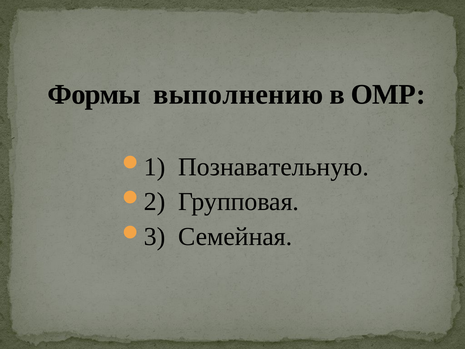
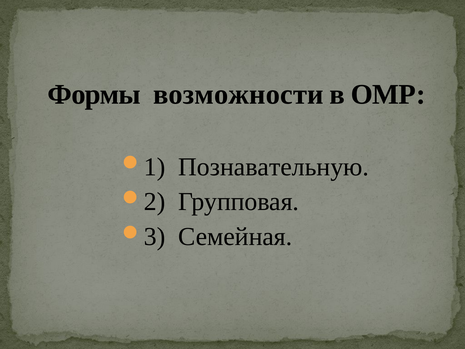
выполнению: выполнению -> возможности
